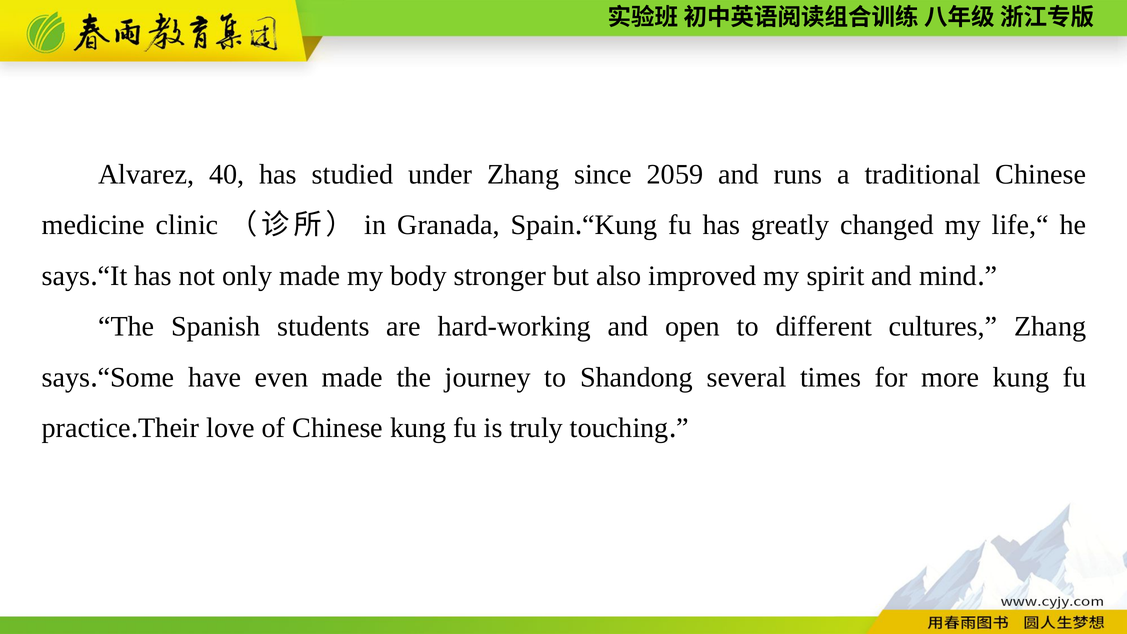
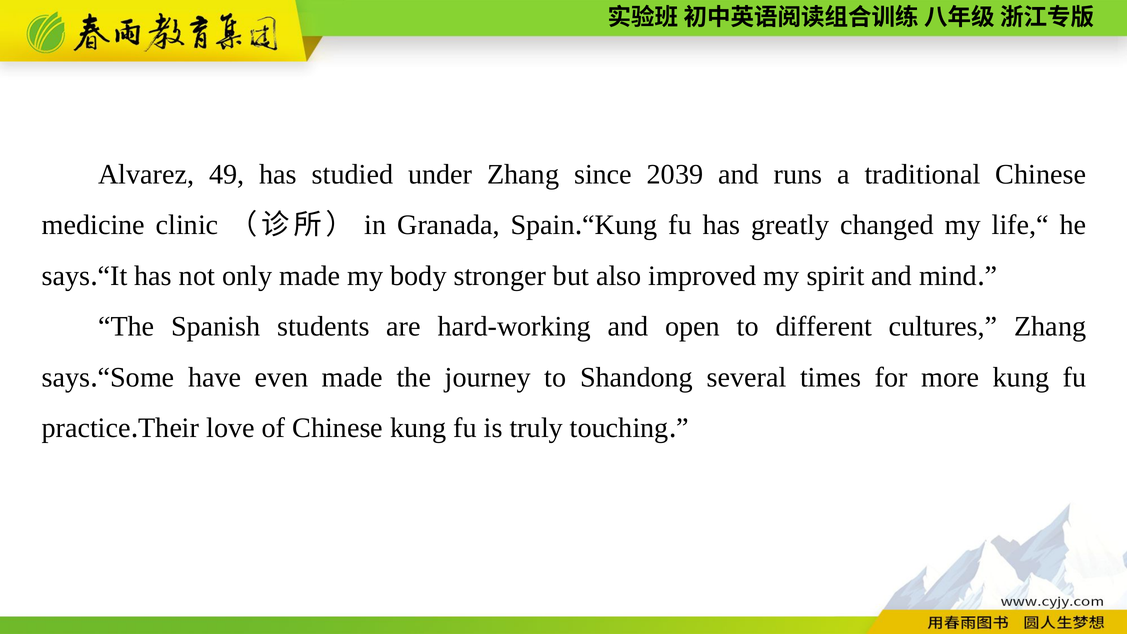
40: 40 -> 49
2059: 2059 -> 2039
